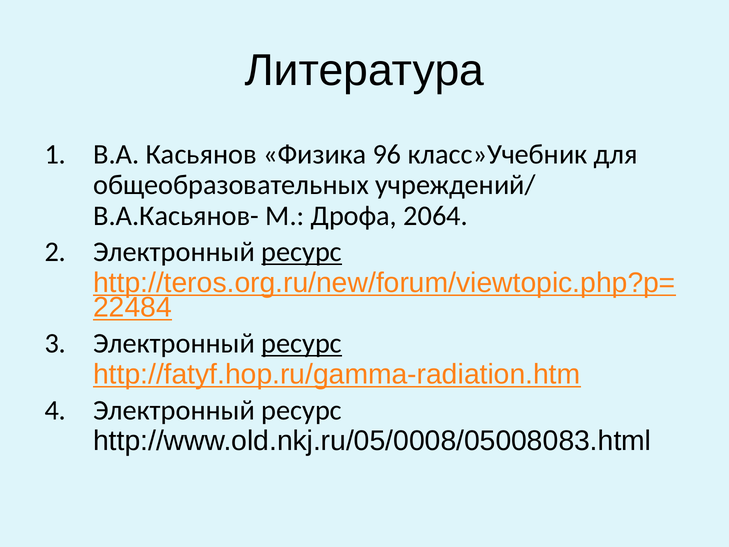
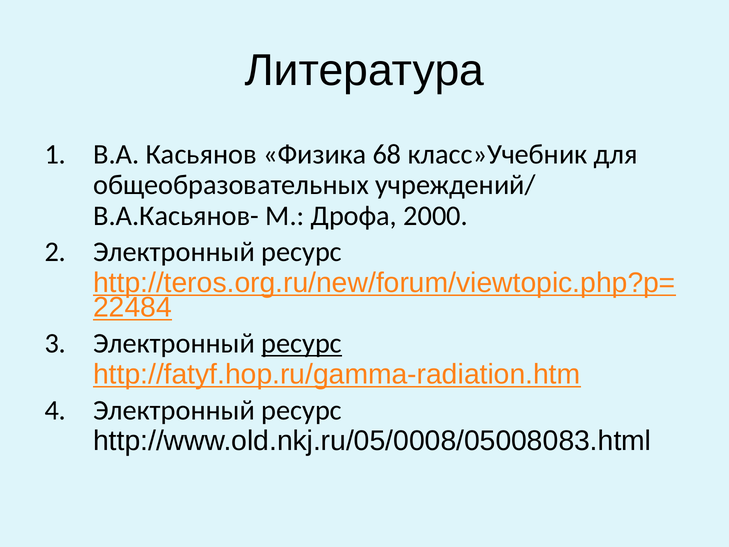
96: 96 -> 68
2064: 2064 -> 2000
ресурс at (302, 252) underline: present -> none
